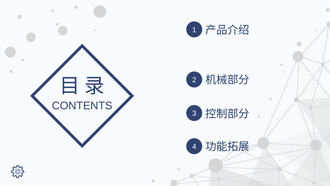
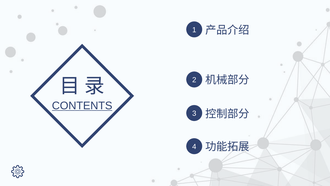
CONTENTS underline: none -> present
